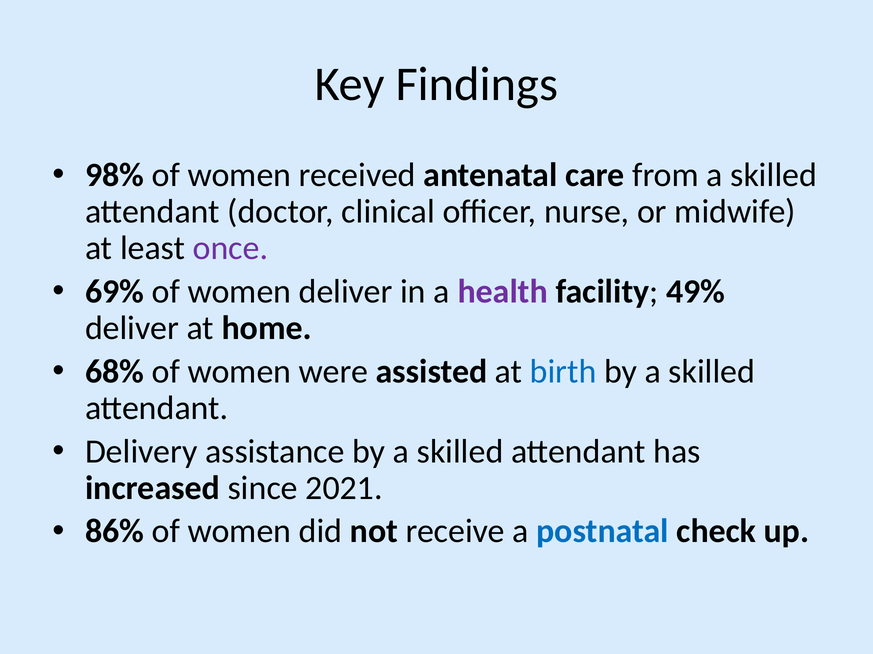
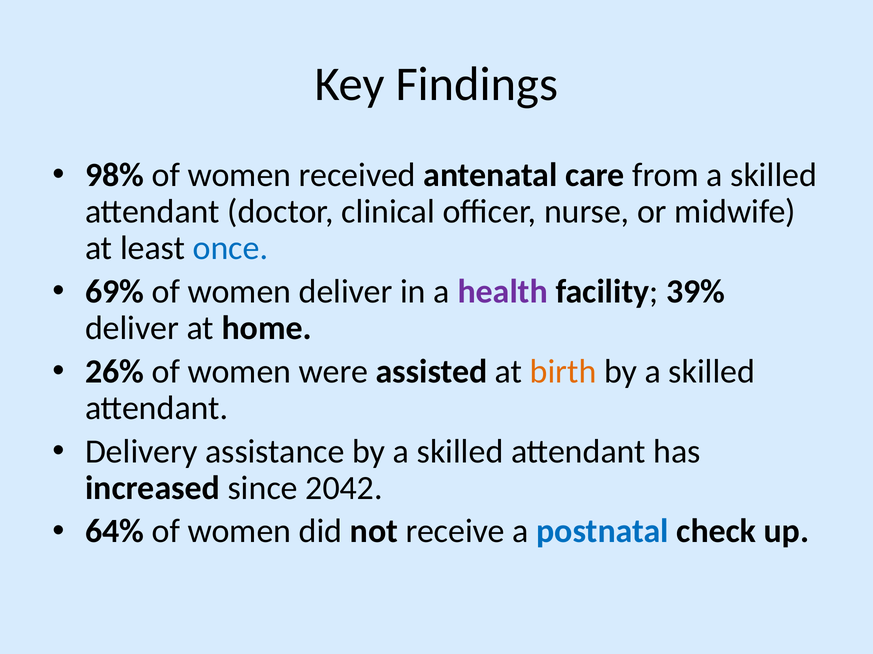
once colour: purple -> blue
49%: 49% -> 39%
68%: 68% -> 26%
birth colour: blue -> orange
2021: 2021 -> 2042
86%: 86% -> 64%
